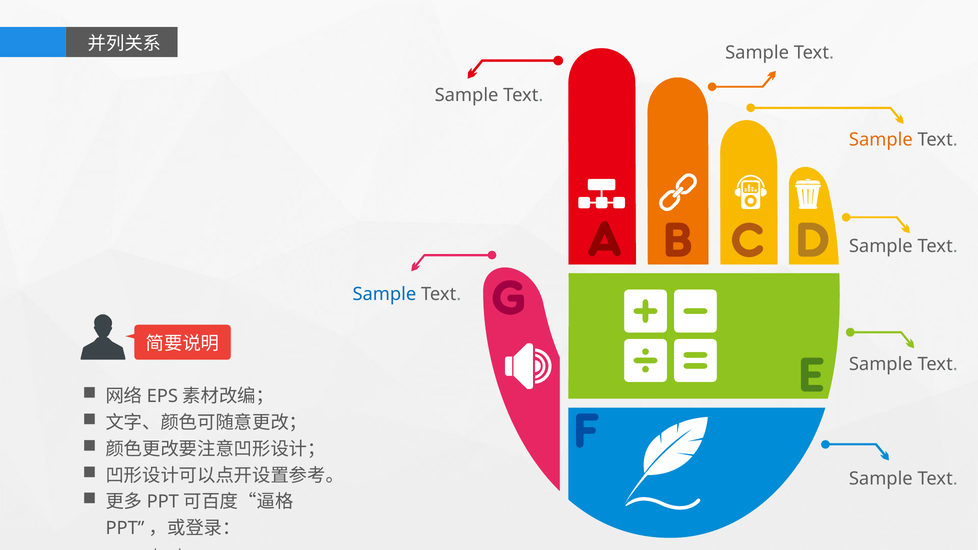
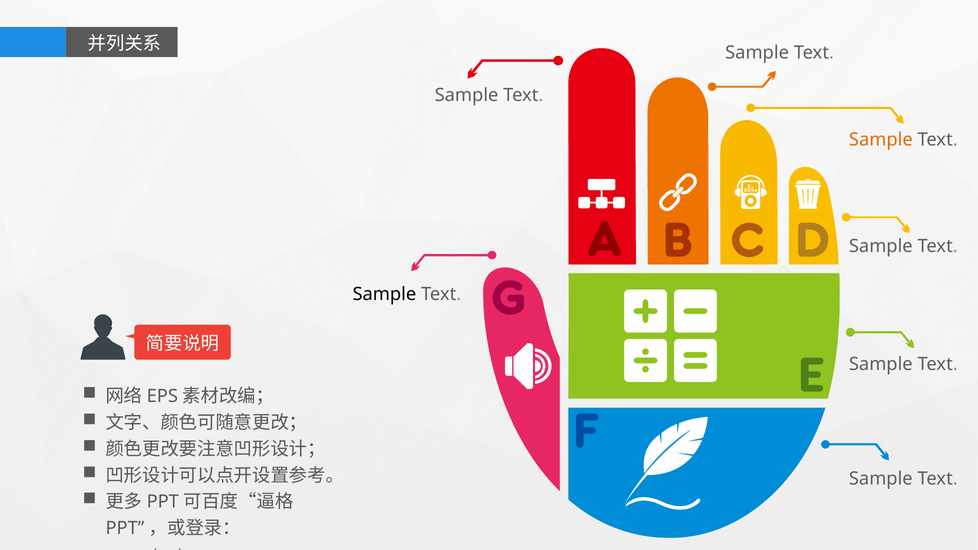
Sample at (384, 295) colour: blue -> black
